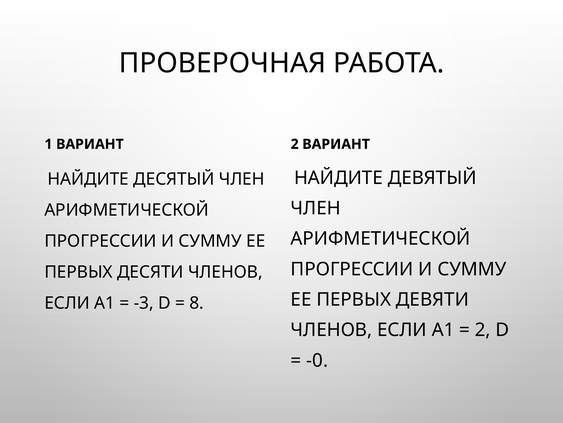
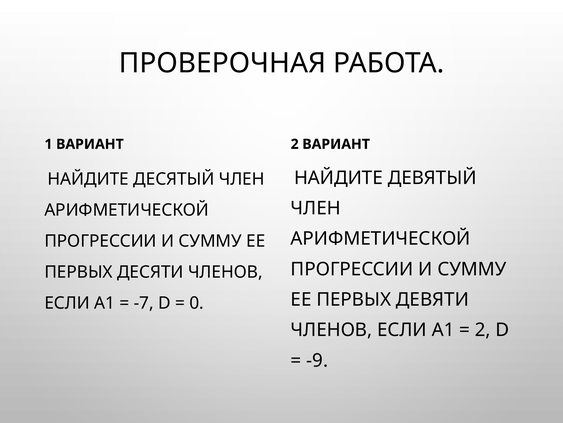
-3: -3 -> -7
8: 8 -> 0
-0: -0 -> -9
